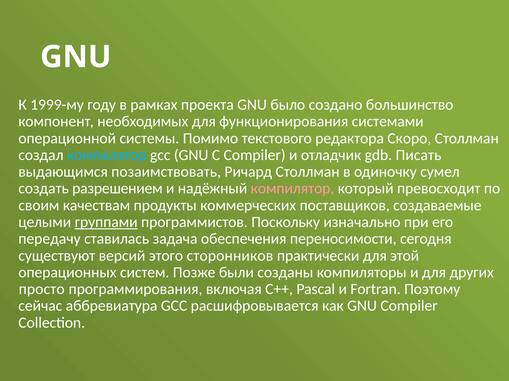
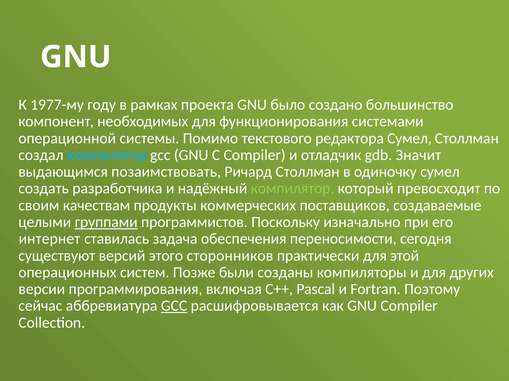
1999-му: 1999-му -> 1977-му
редактора Скоро: Скоро -> Сумел
Писать: Писать -> Значит
разрешением: разрешением -> разработчика
компилятор at (292, 189) colour: pink -> light green
передачу: передачу -> интернет
просто: просто -> версии
GCC at (174, 306) underline: none -> present
